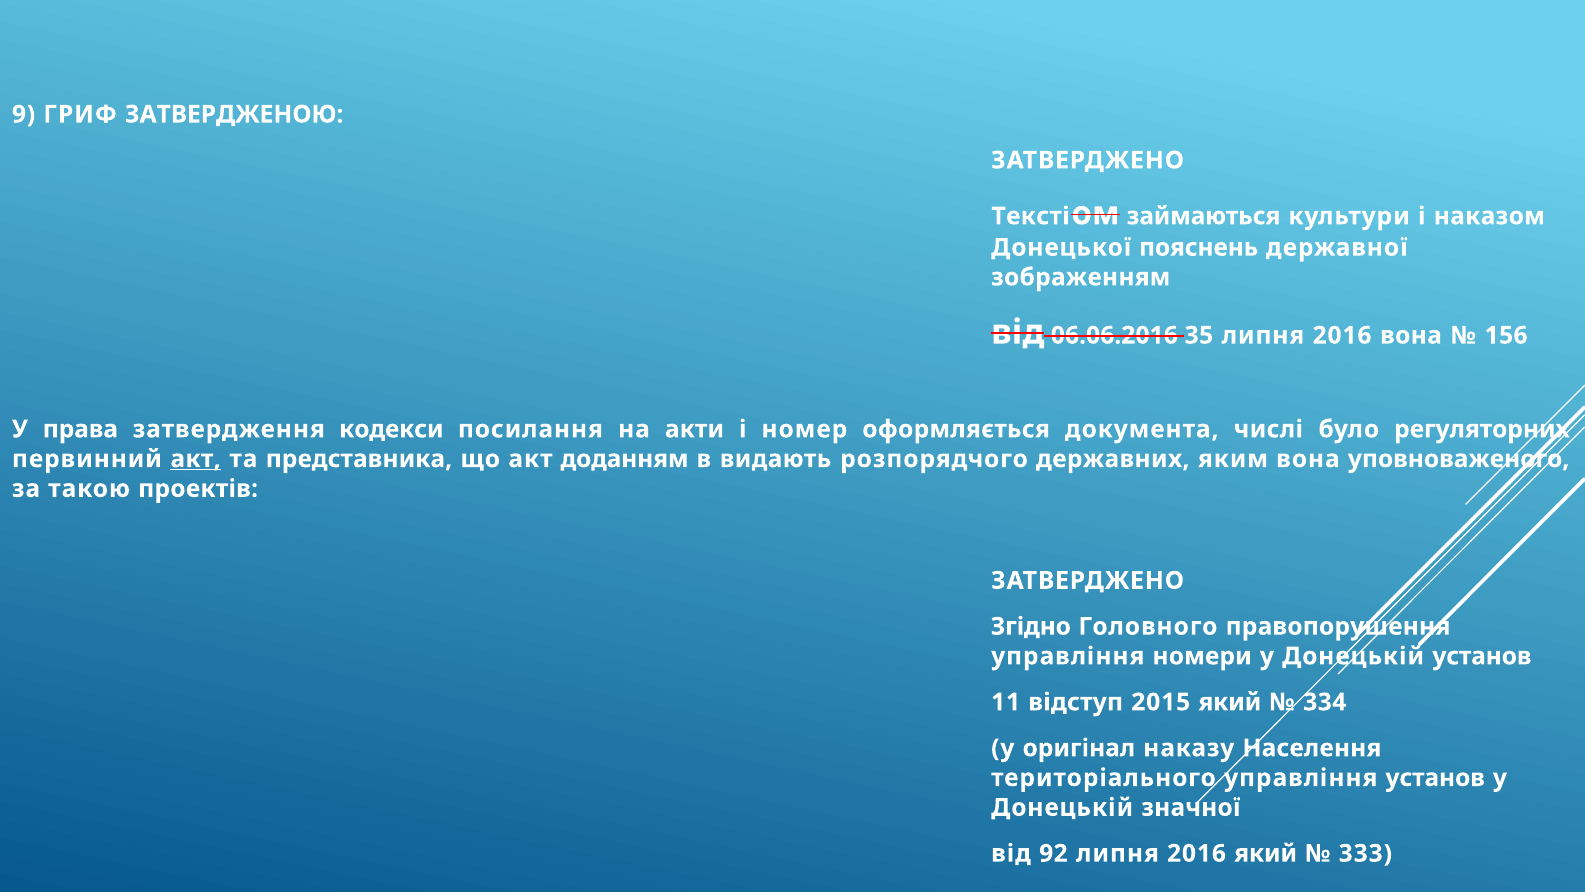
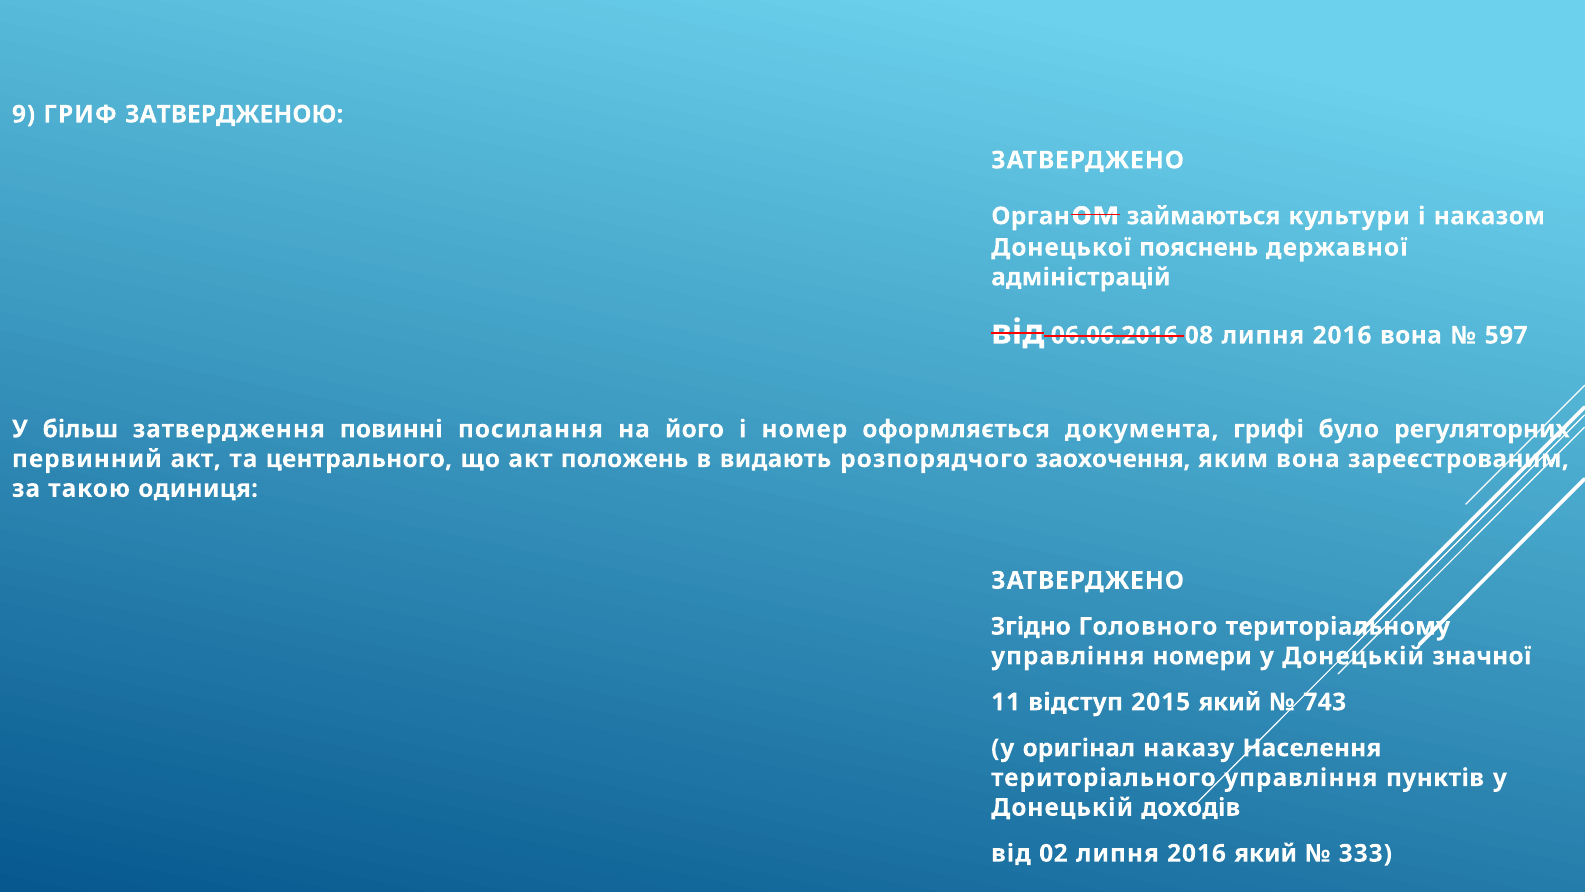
Тексті: Тексті -> Орган
зображенням: зображенням -> адміністрацій
35: 35 -> 08
156: 156 -> 597
права: права -> більш
кодекси: кодекси -> повинні
акти: акти -> його
числі: числі -> грифі
акт at (196, 459) underline: present -> none
представника: представника -> центрального
доданням: доданням -> положень
державних: державних -> заохочення
уповноваженого: уповноваженого -> зареєстрованим
проектів: проектів -> одиниця
правопорушення: правопорушення -> територіальному
Донецькій установ: установ -> значної
334: 334 -> 743
управління установ: установ -> пунктів
значної: значної -> доходів
92: 92 -> 02
